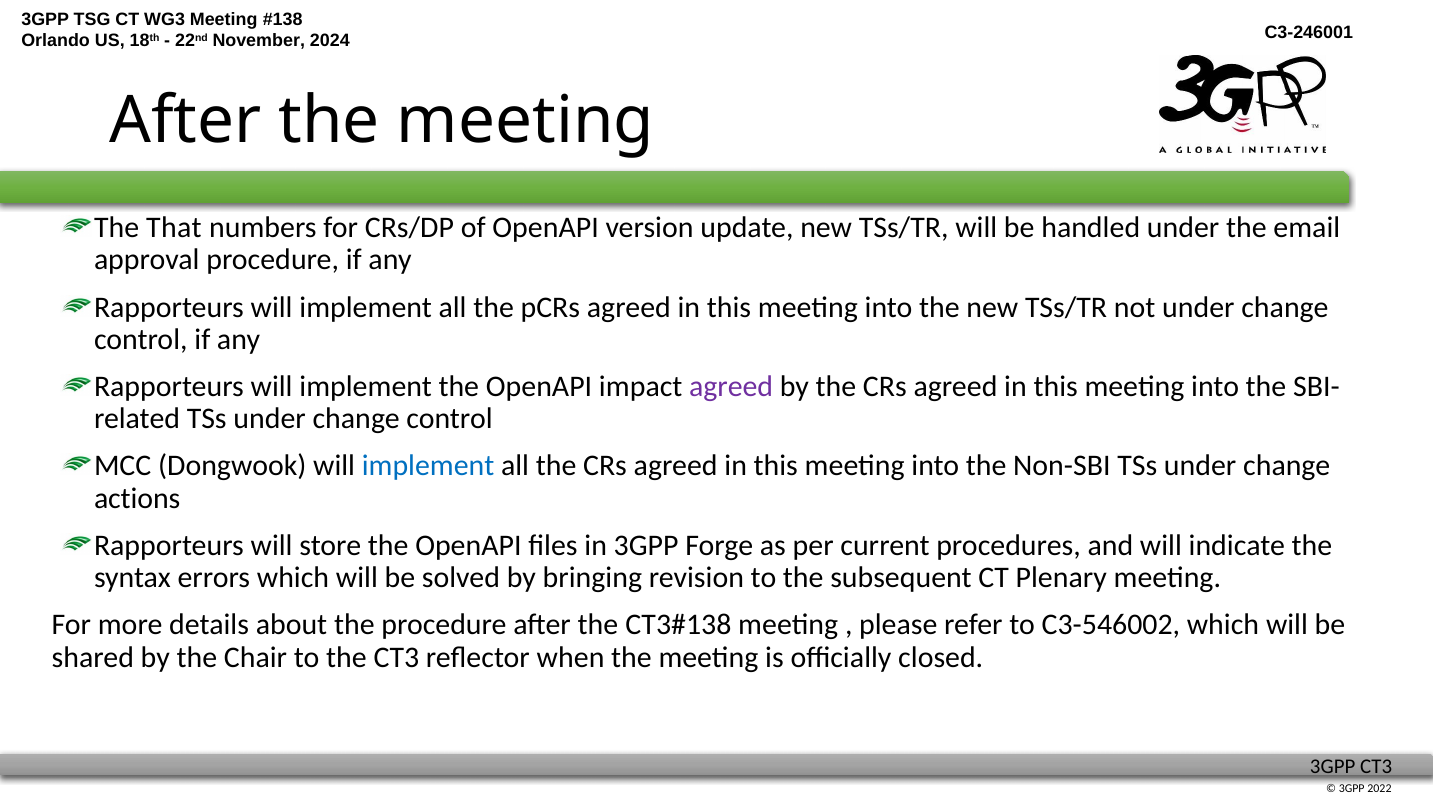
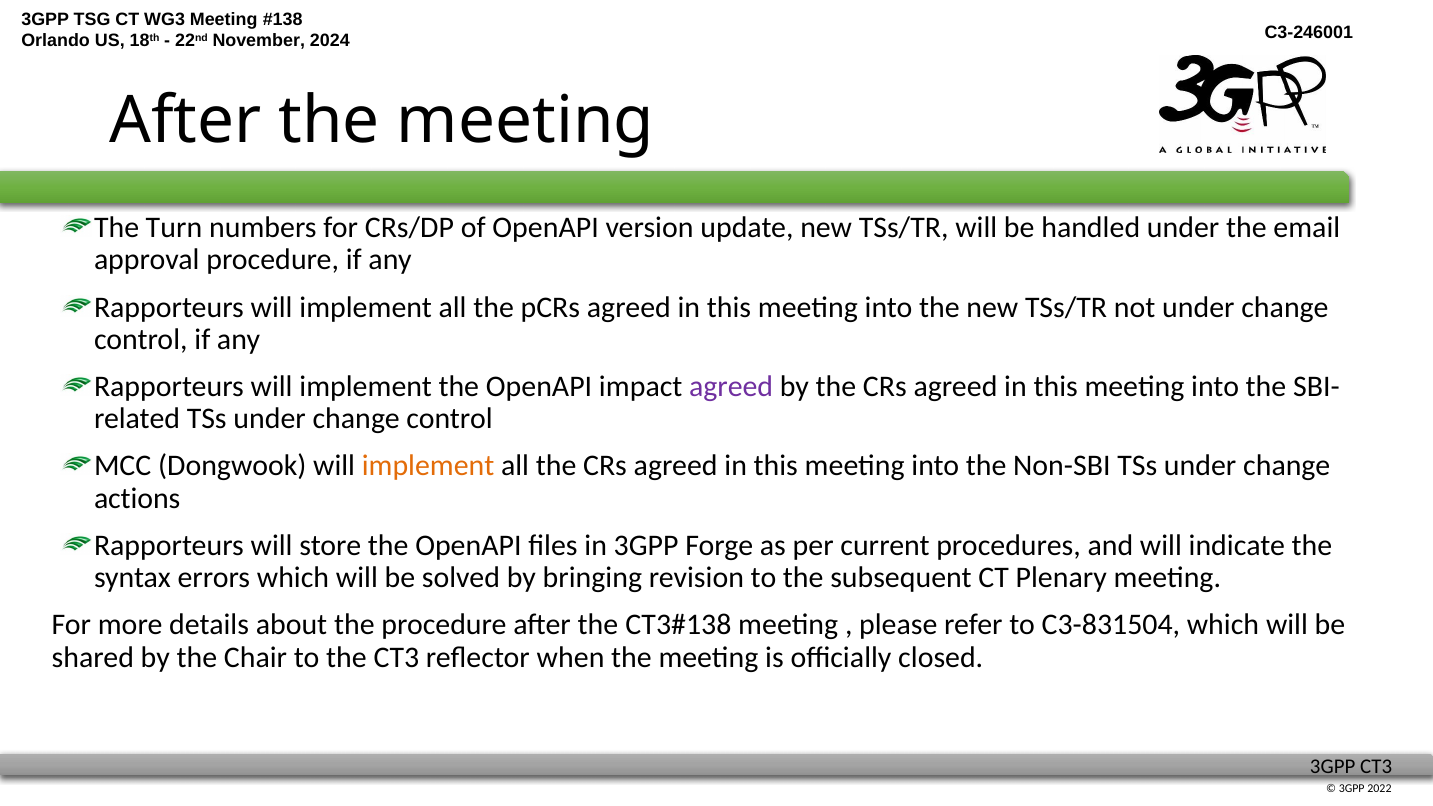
That: That -> Turn
implement at (428, 466) colour: blue -> orange
C3-546002: C3-546002 -> C3-831504
